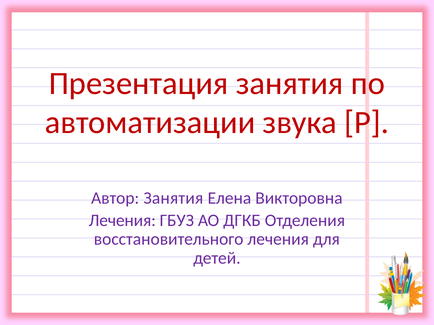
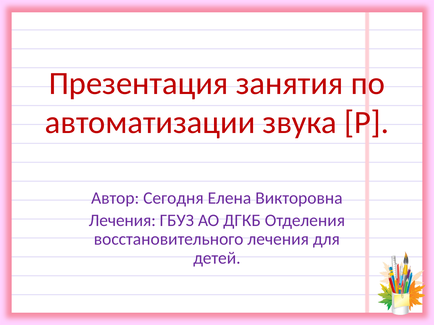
Автор Занятия: Занятия -> Сегодня
